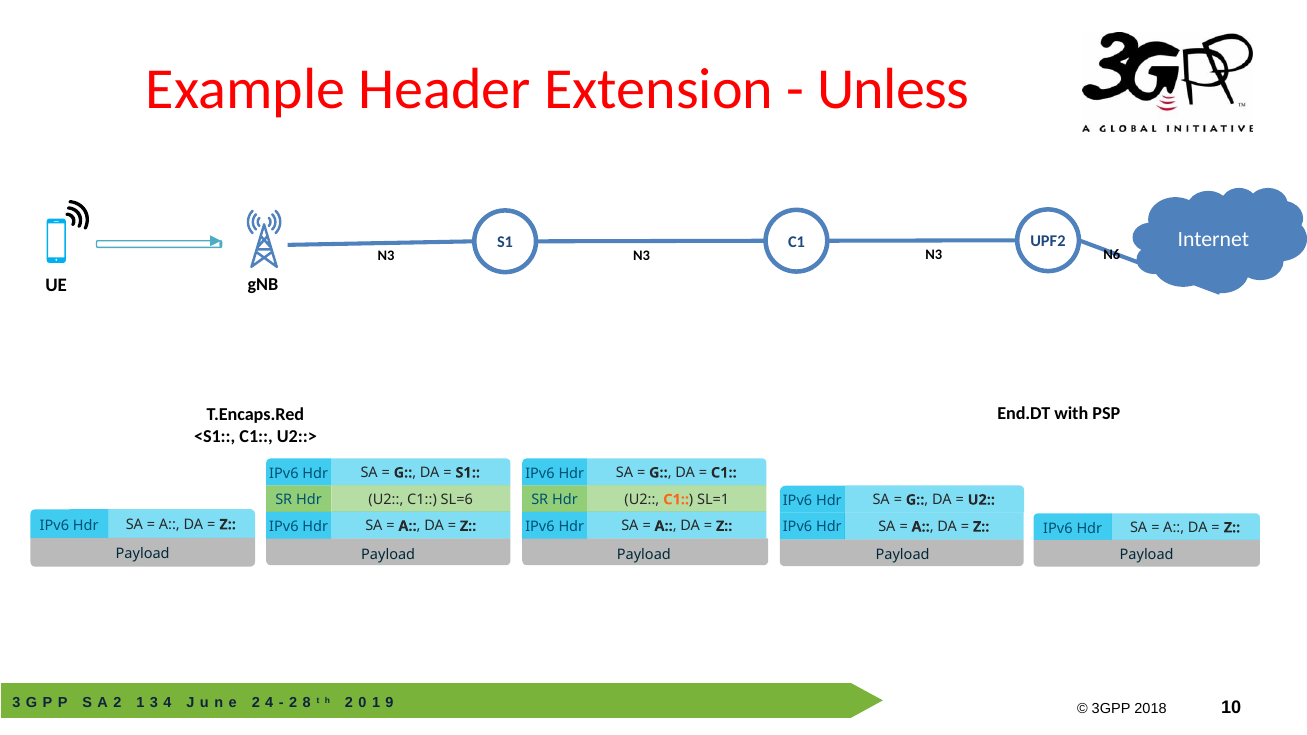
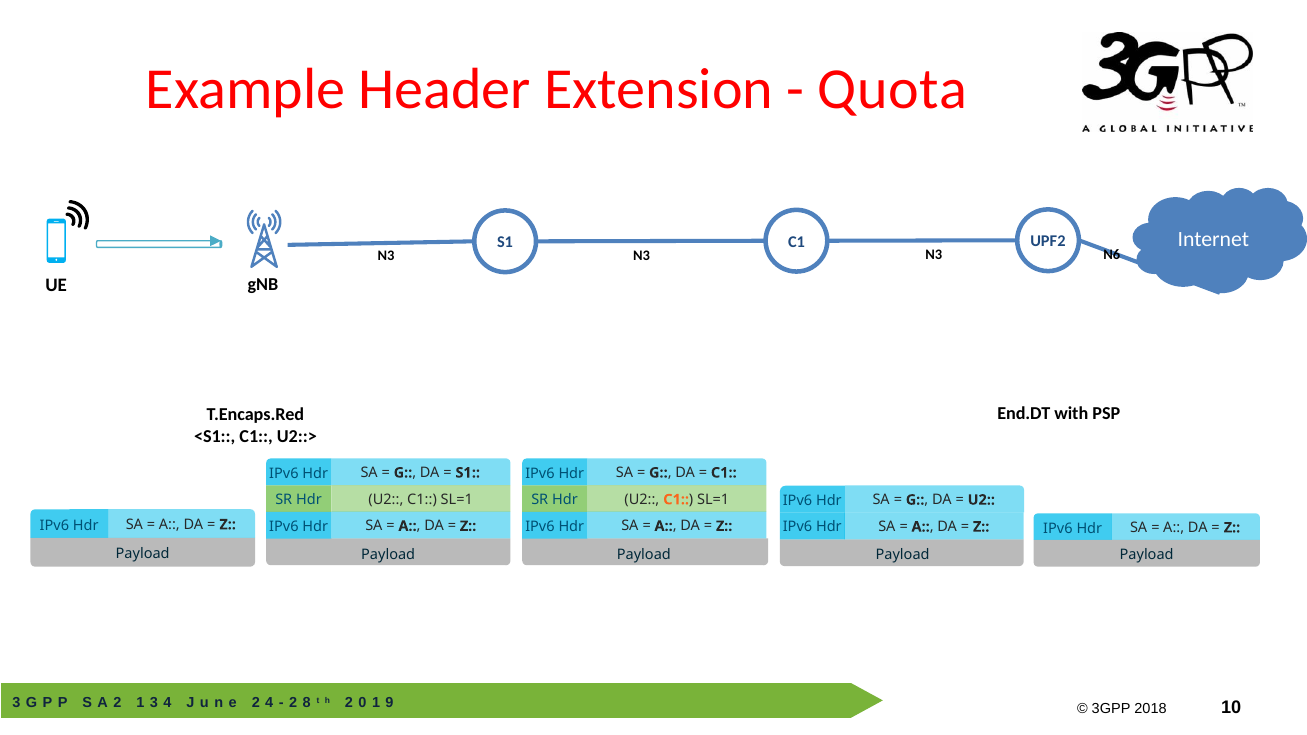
Unless: Unless -> Quota
SL=6 at (457, 500): SL=6 -> SL=1
